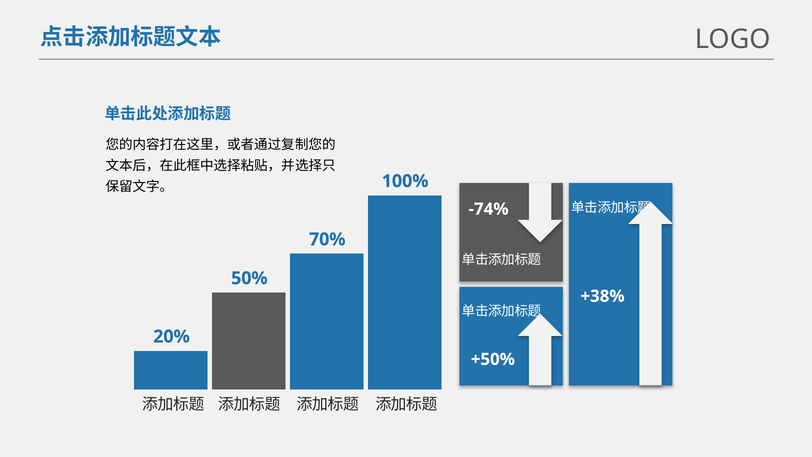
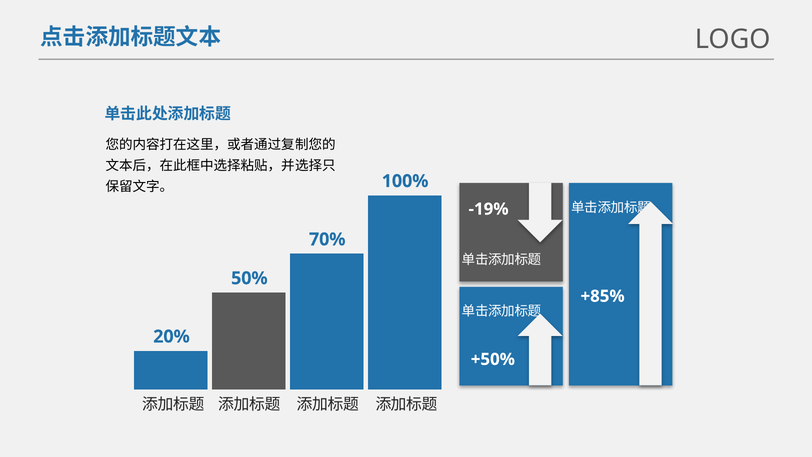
-74%: -74% -> -19%
+38%: +38% -> +85%
